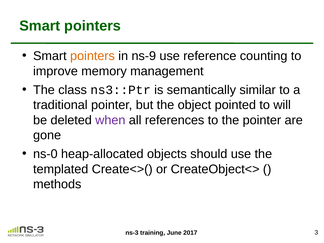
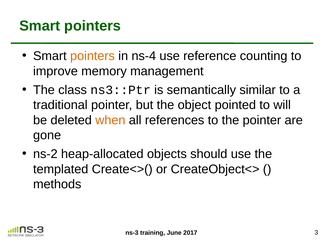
ns-9: ns-9 -> ns-4
when colour: purple -> orange
ns-0: ns-0 -> ns-2
